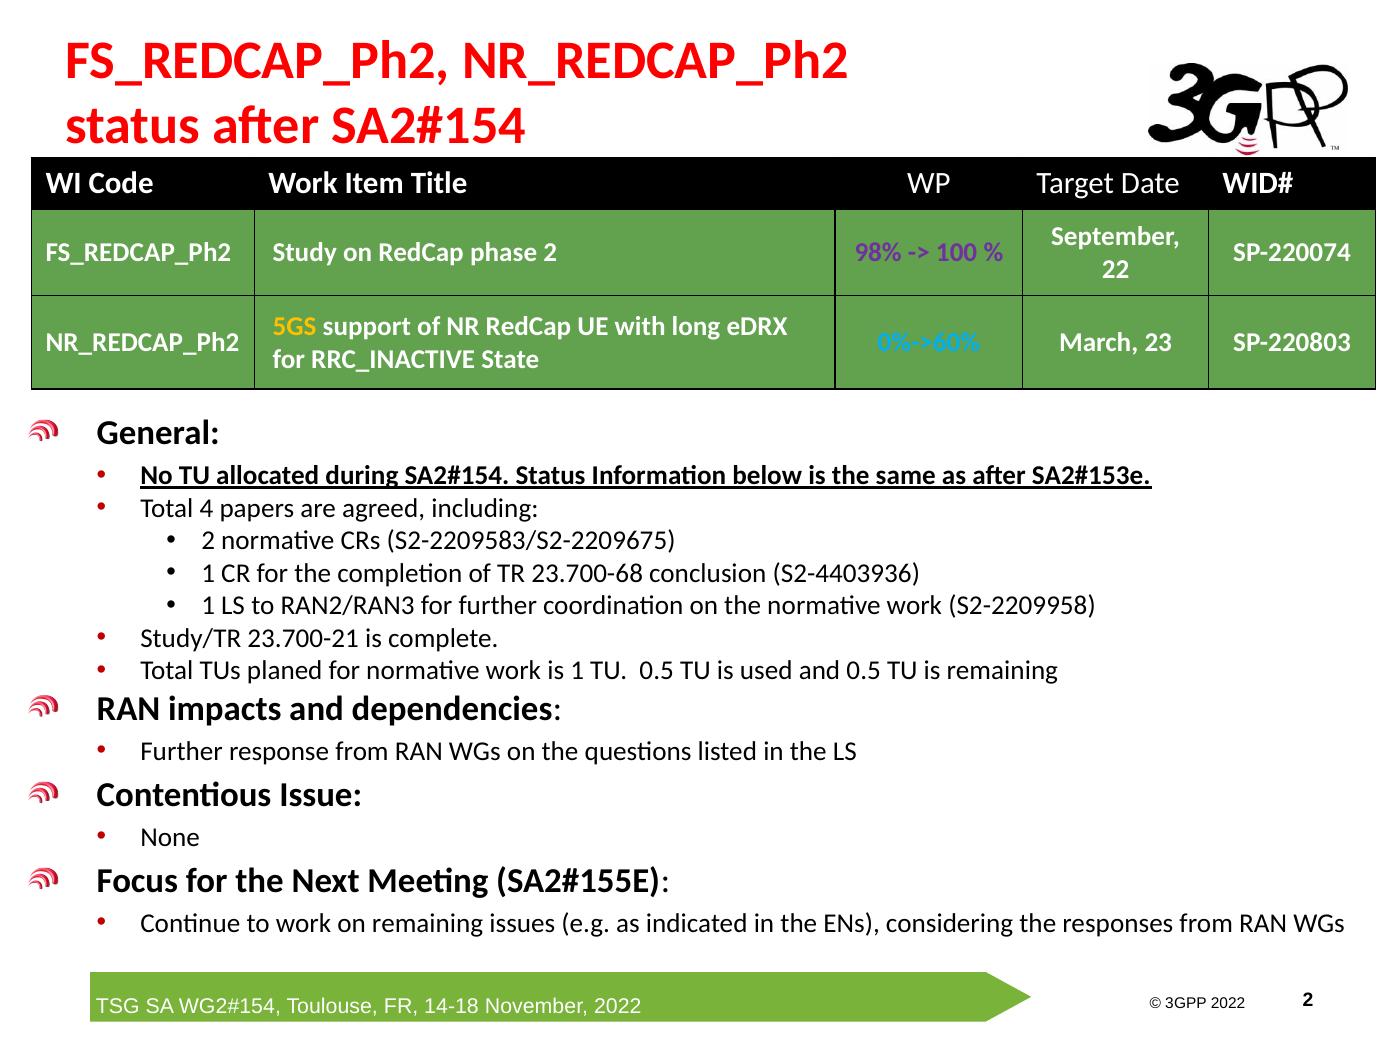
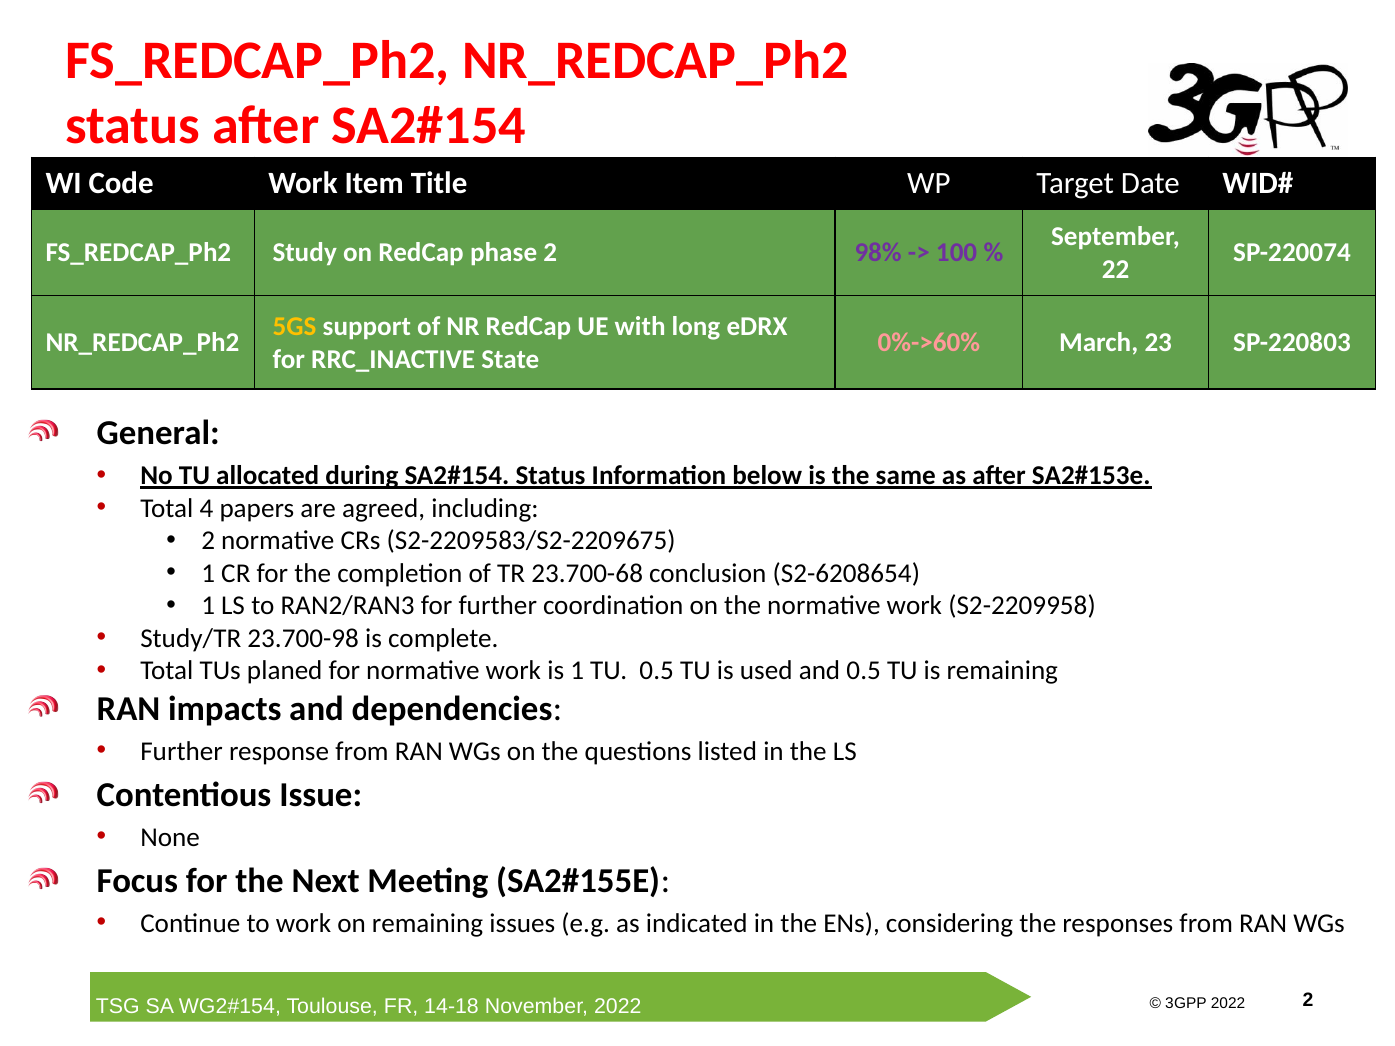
0%->60% colour: light blue -> pink
S2-4403936: S2-4403936 -> S2-6208654
23.700-21: 23.700-21 -> 23.700-98
